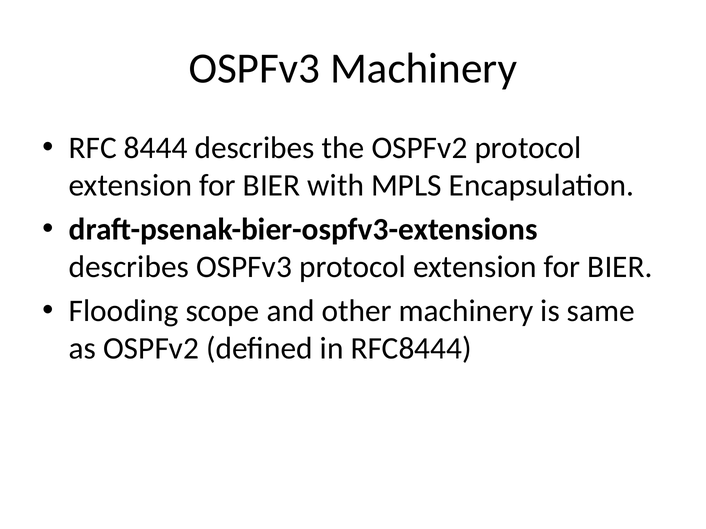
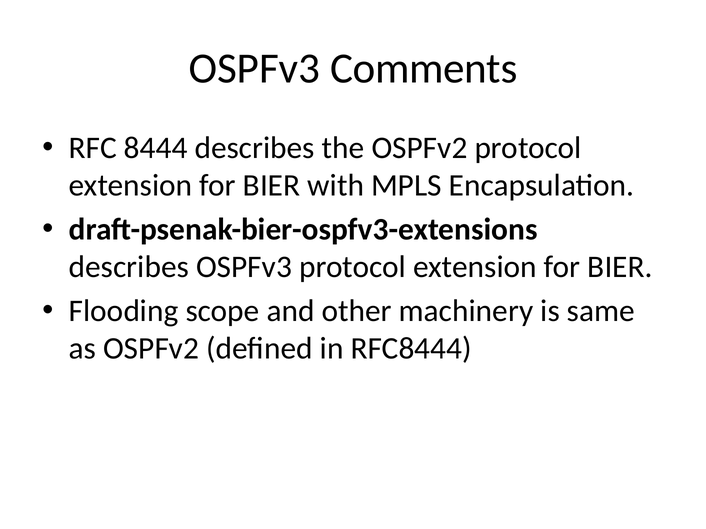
OSPFv3 Machinery: Machinery -> Comments
